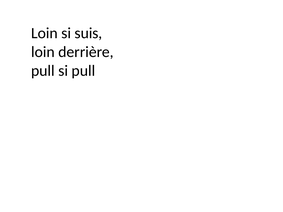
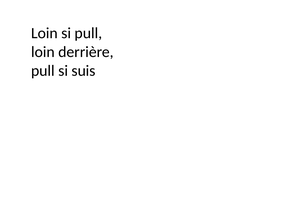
si suis: suis -> pull
si pull: pull -> suis
